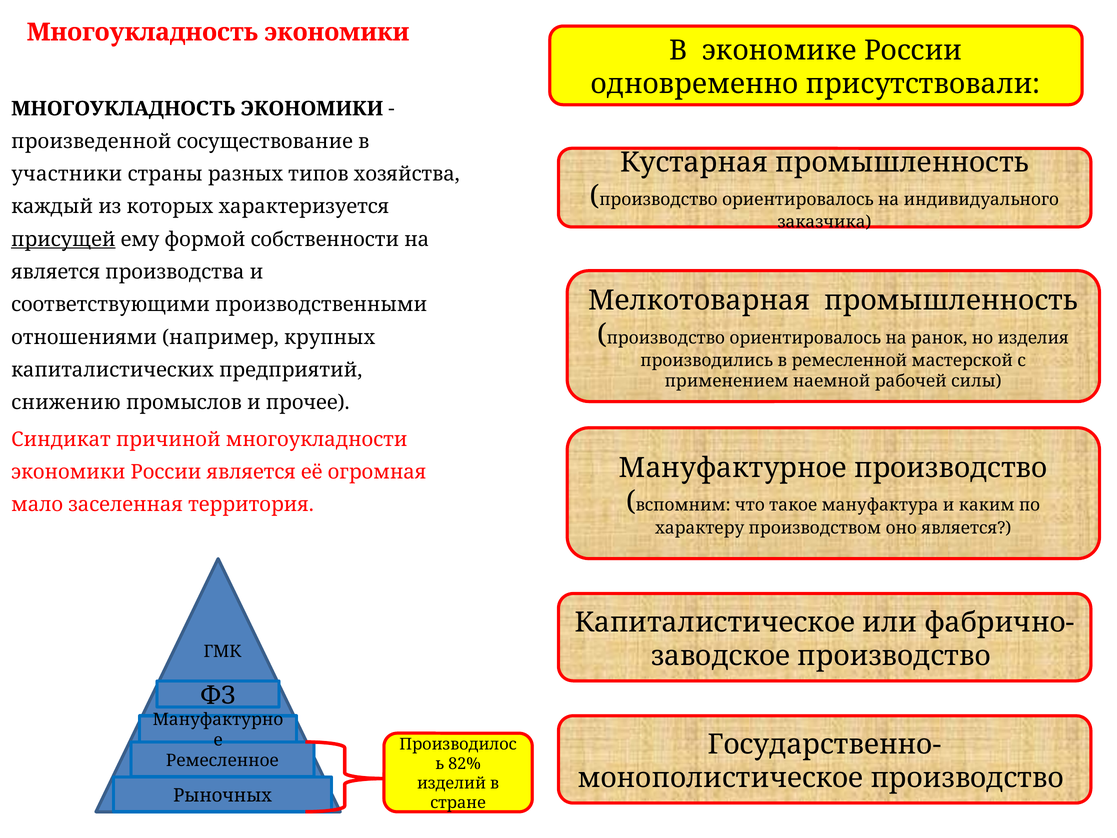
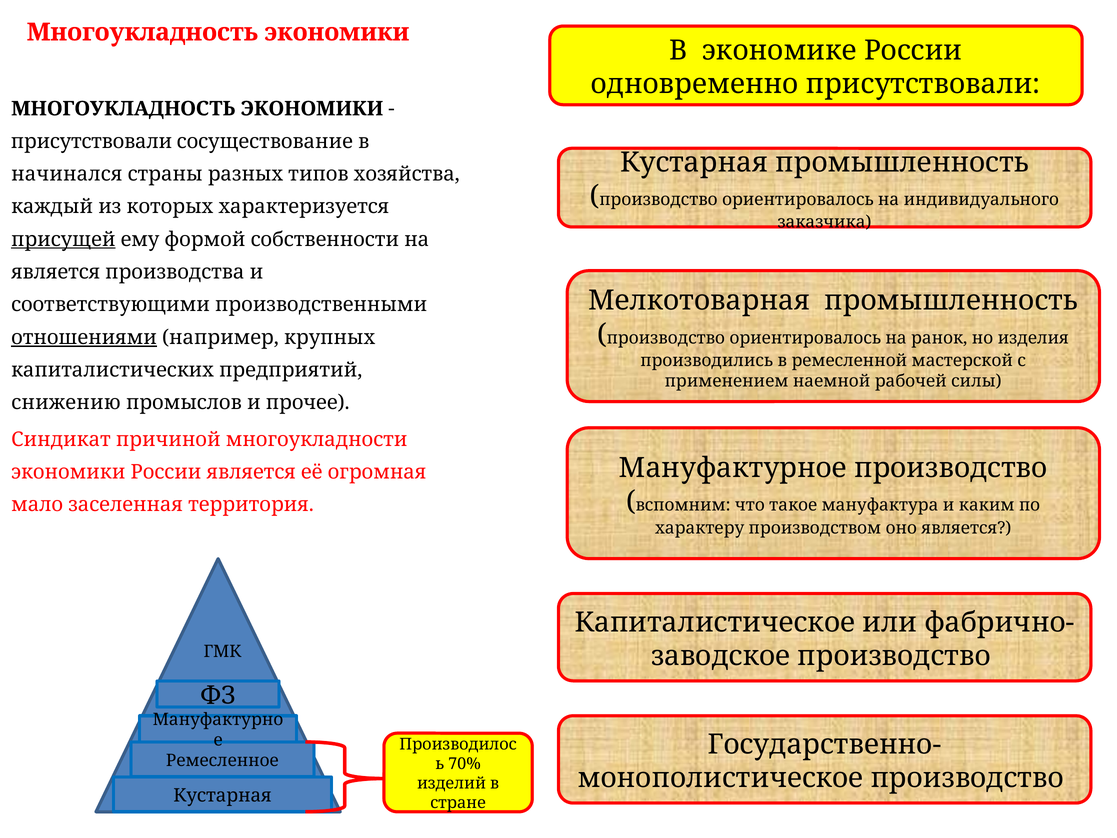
произведенной at (91, 141): произведенной -> присутствовали
участники: участники -> начинался
отношениями underline: none -> present
82%: 82% -> 70%
Рыночных at (223, 795): Рыночных -> Кустарная
